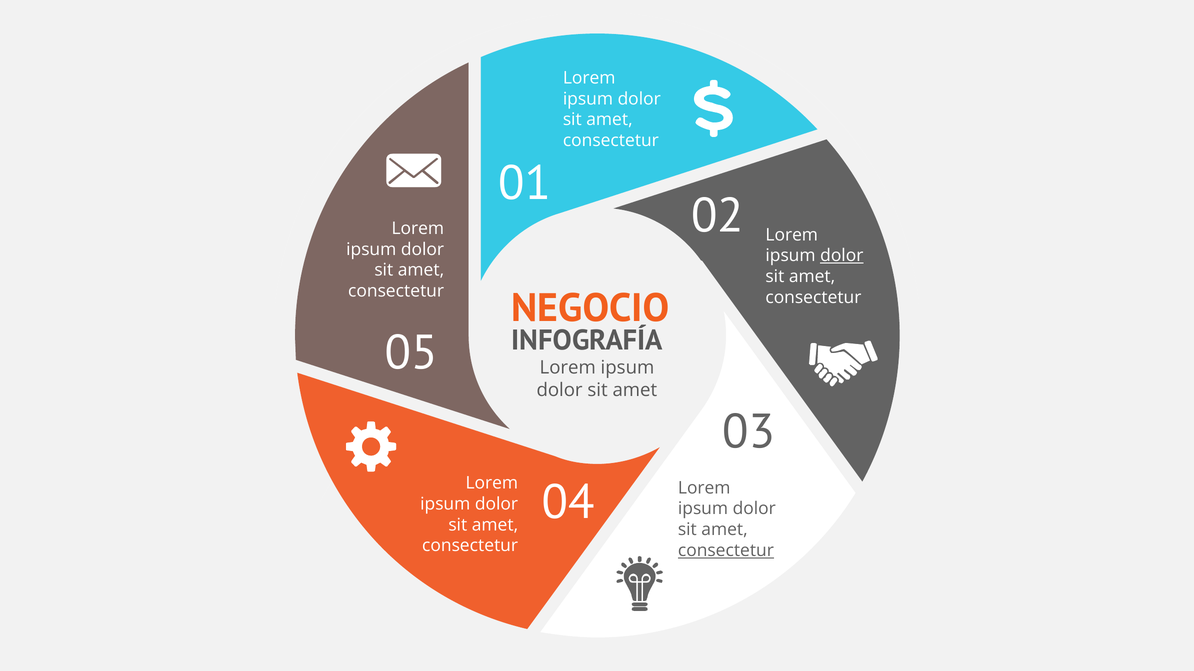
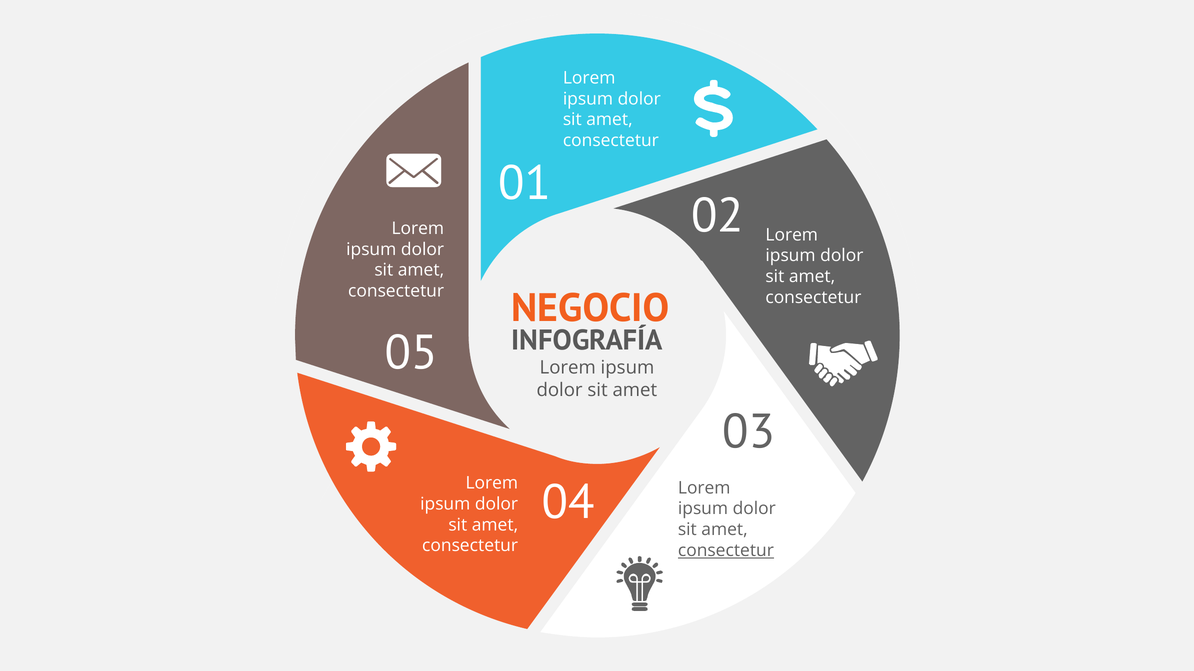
dolor at (842, 256) underline: present -> none
